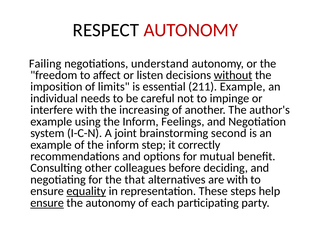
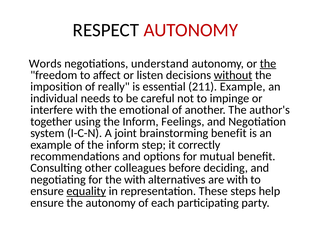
Failing: Failing -> Words
the at (268, 64) underline: none -> present
limits: limits -> really
increasing: increasing -> emotional
example at (51, 122): example -> together
brainstorming second: second -> benefit
the that: that -> with
ensure at (47, 203) underline: present -> none
